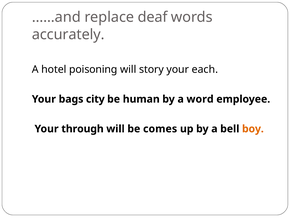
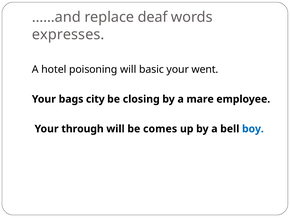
accurately: accurately -> expresses
story: story -> basic
each: each -> went
human: human -> closing
word: word -> mare
boy colour: orange -> blue
